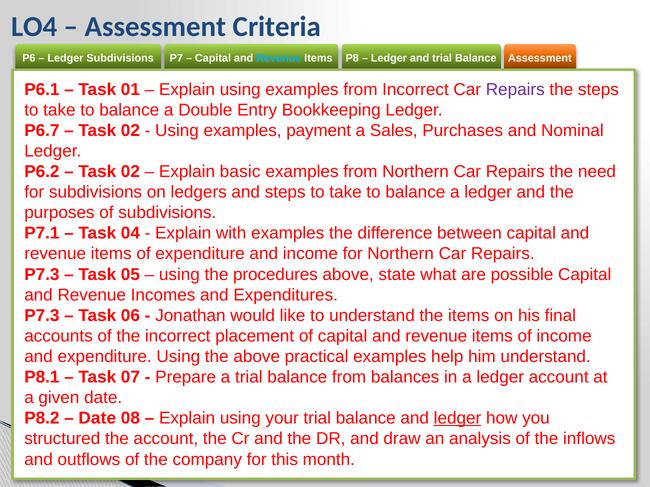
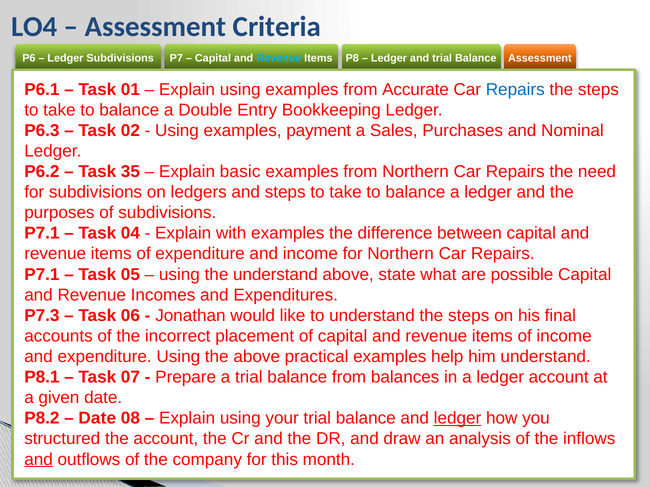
from Incorrect: Incorrect -> Accurate
Repairs at (515, 89) colour: purple -> blue
P6.7: P6.7 -> P6.3
02 at (130, 172): 02 -> 35
P7.3 at (42, 275): P7.3 -> P7.1
the procedures: procedures -> understand
understand the items: items -> steps
and at (39, 460) underline: none -> present
